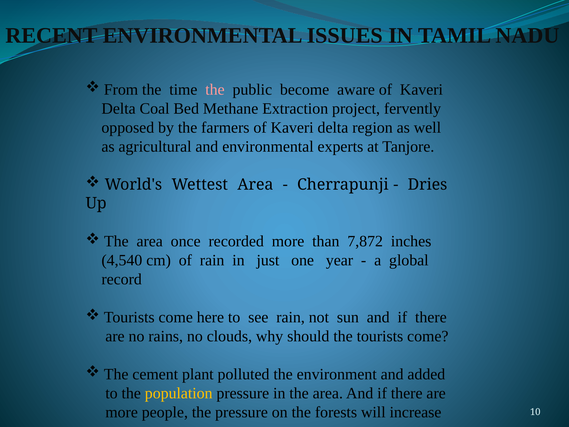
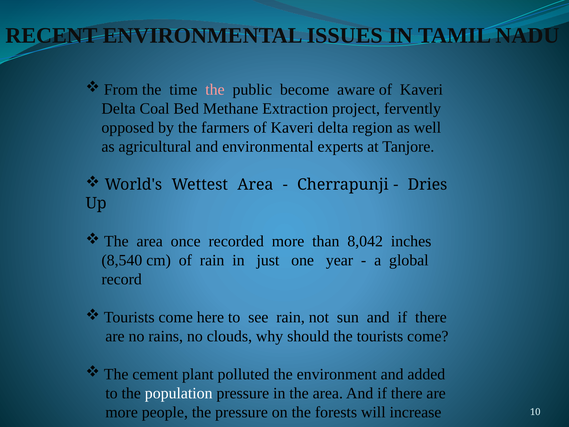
7,872: 7,872 -> 8,042
4,540: 4,540 -> 8,540
population colour: yellow -> white
